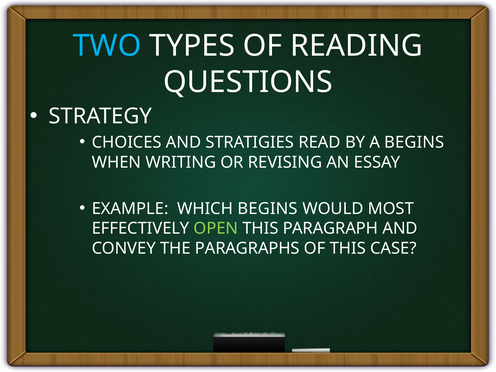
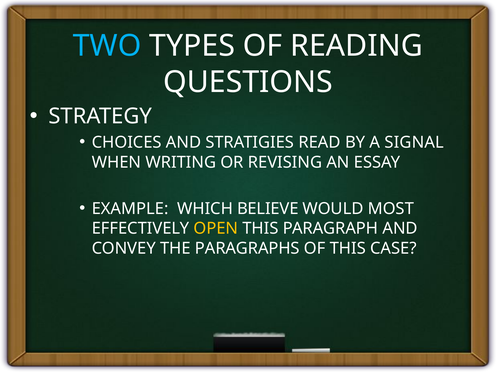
A BEGINS: BEGINS -> SIGNAL
WHICH BEGINS: BEGINS -> BELIEVE
OPEN colour: light green -> yellow
